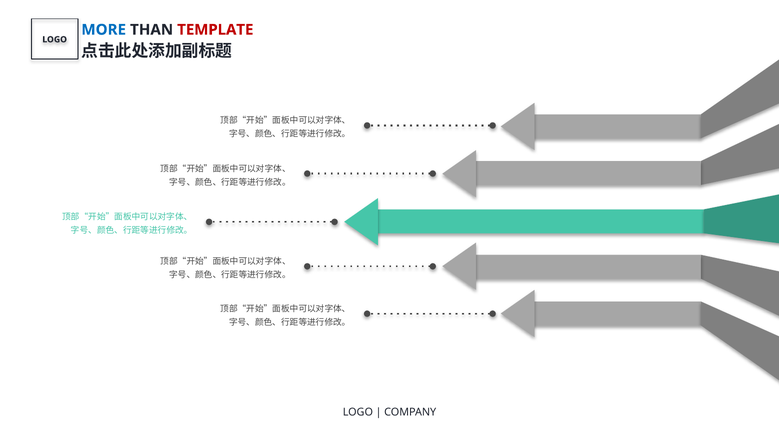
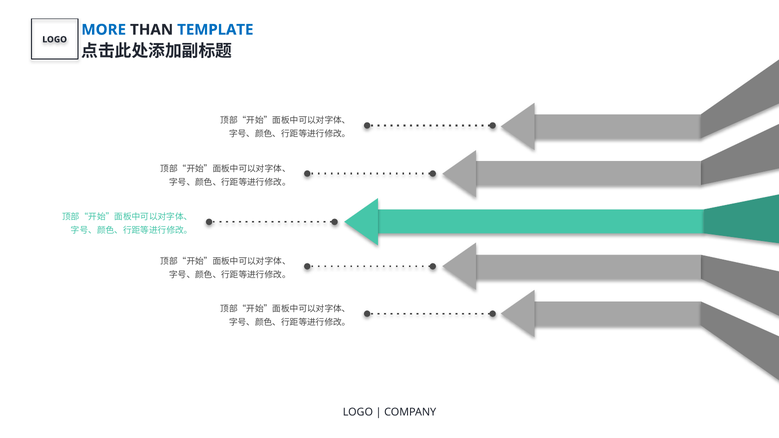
TEMPLATE colour: red -> blue
